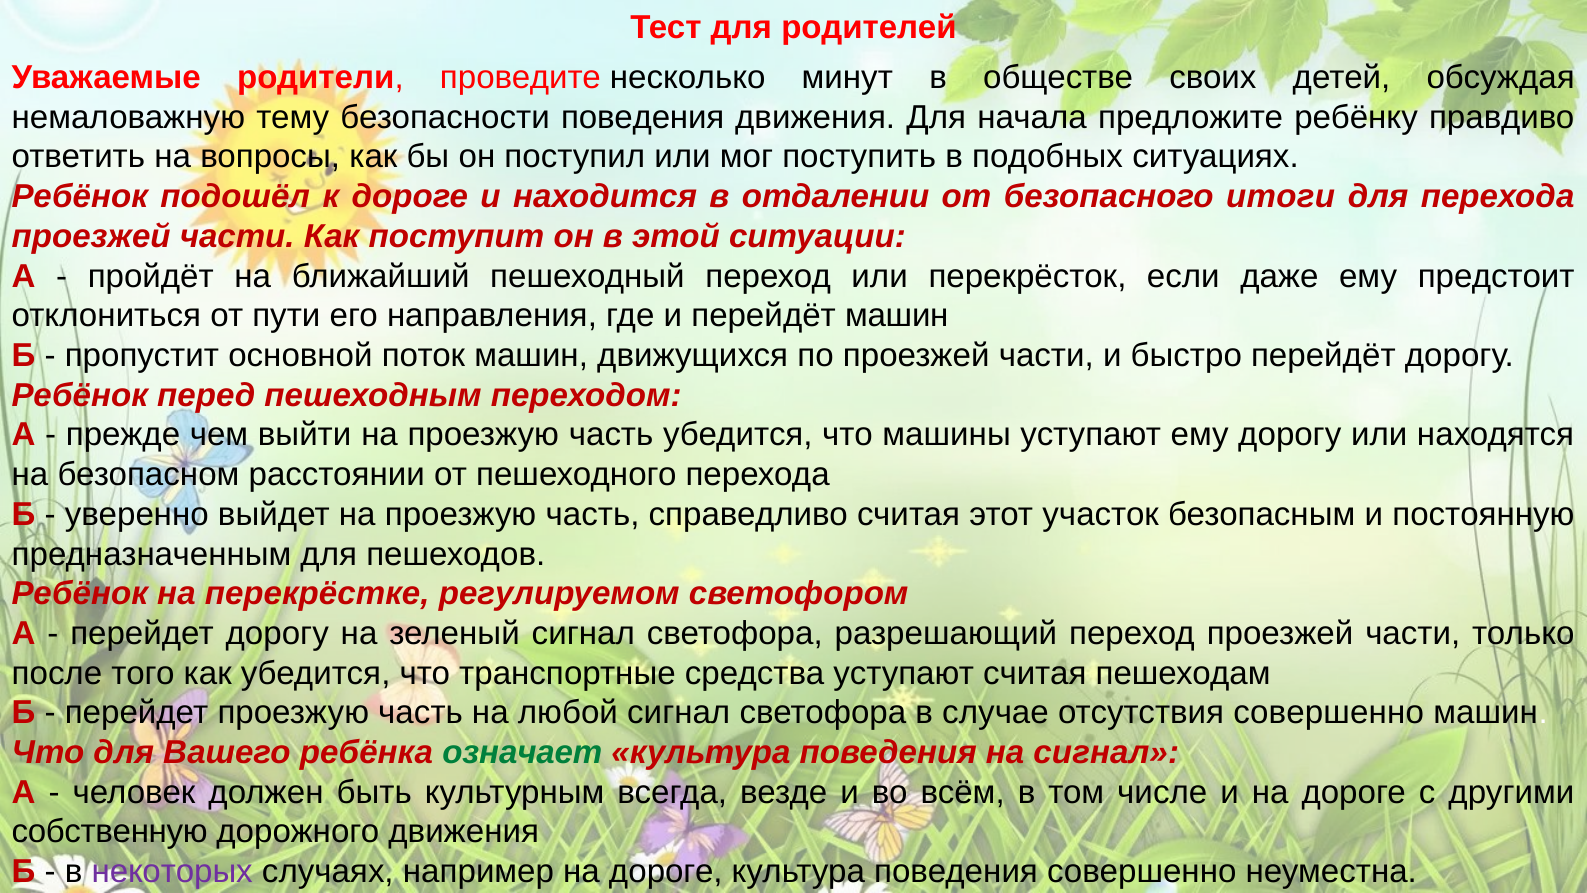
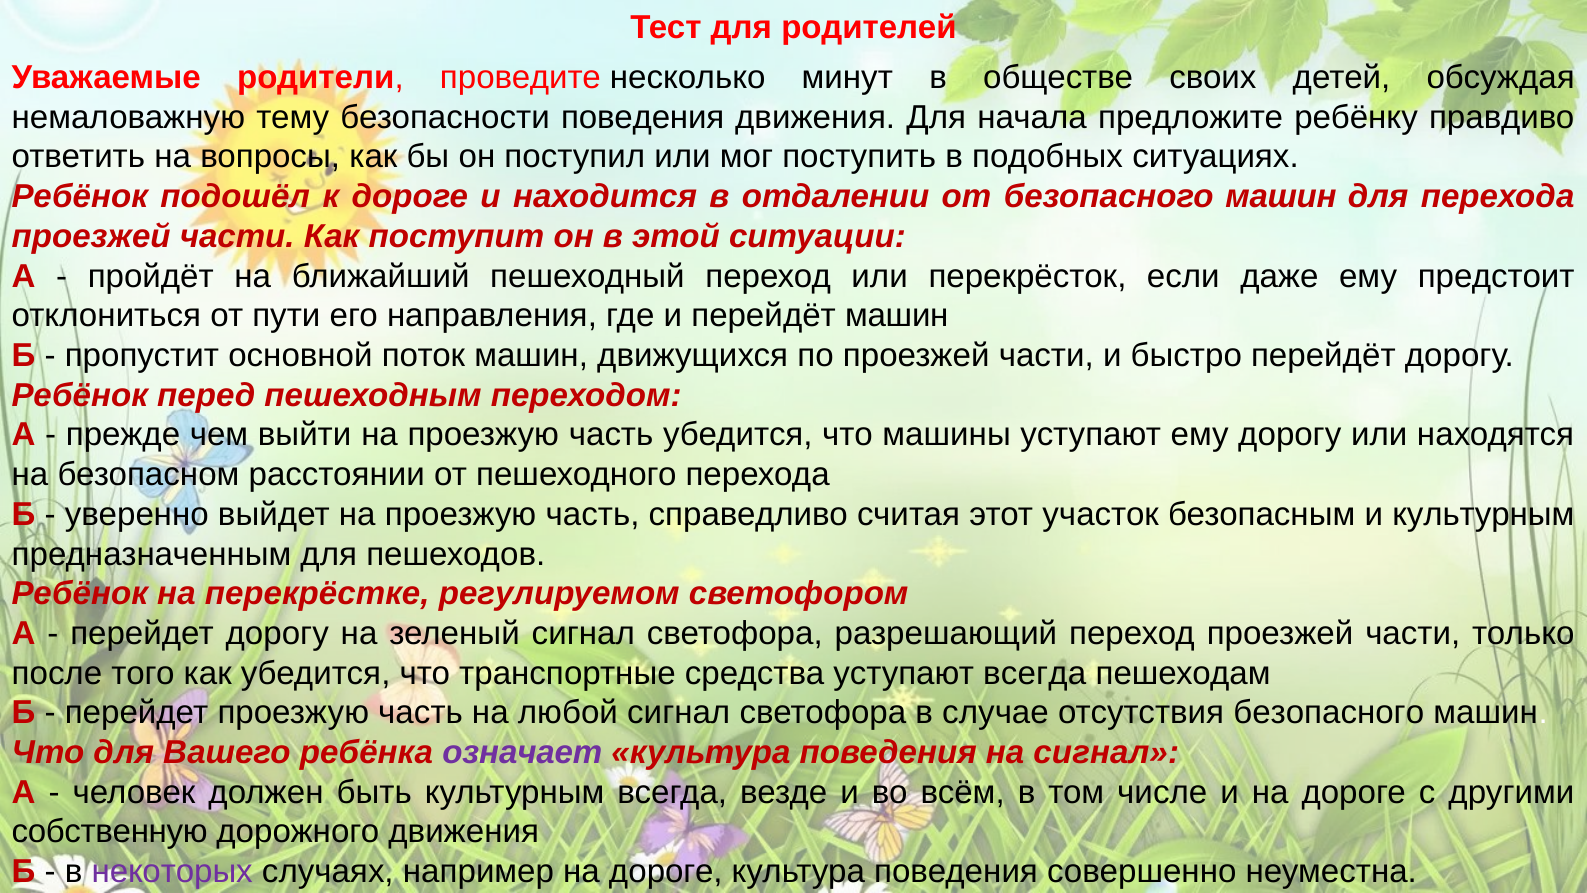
от безопасного итоги: итоги -> машин
и постоянную: постоянную -> культурным
уступают считая: считая -> всегда
отсутствия совершенно: совершенно -> безопасного
означает colour: green -> purple
